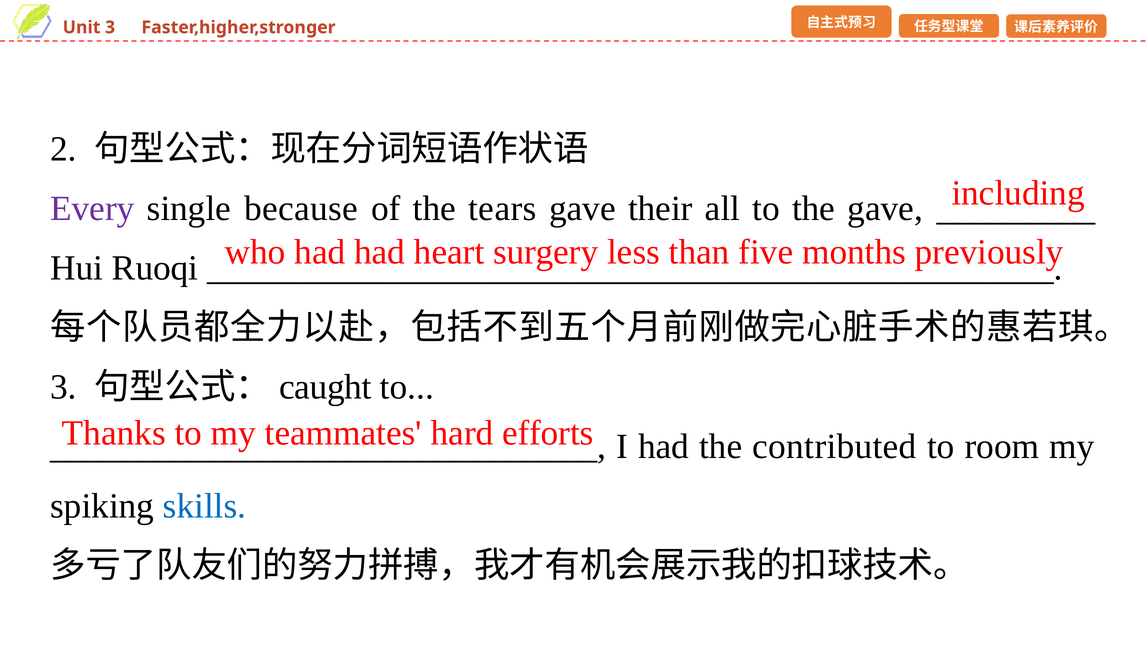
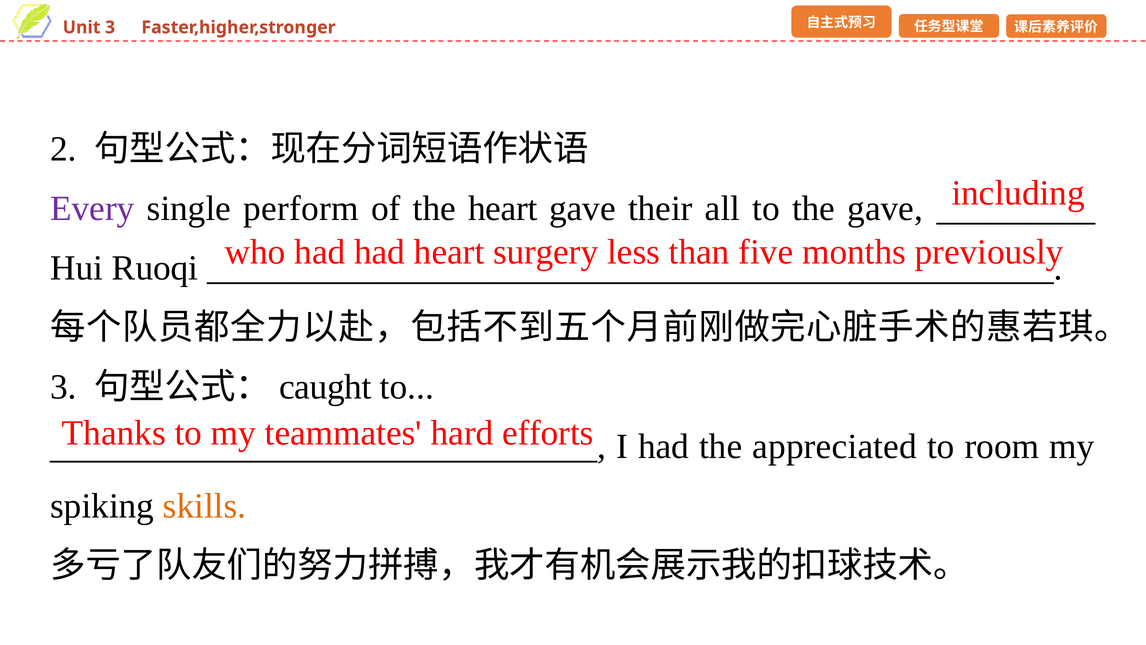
because: because -> perform
the tears: tears -> heart
contributed: contributed -> appreciated
skills colour: blue -> orange
